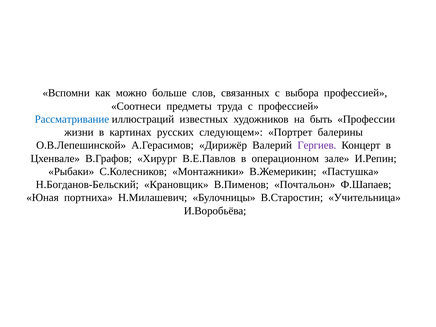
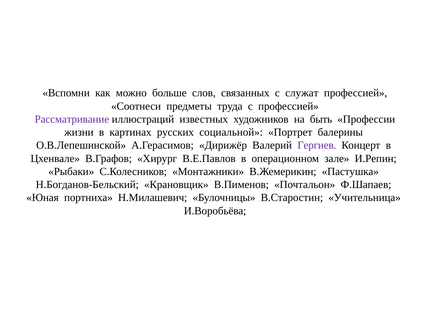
выбора: выбора -> служат
Рассматривание colour: blue -> purple
следующем: следующем -> социальной
